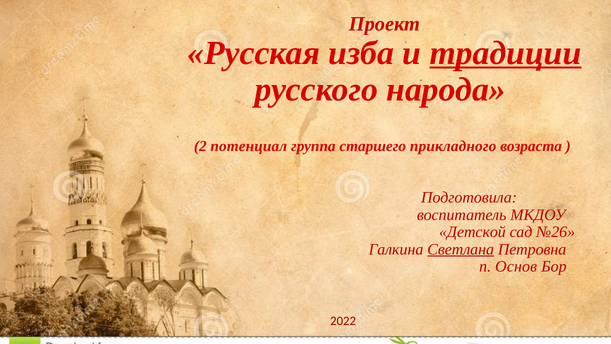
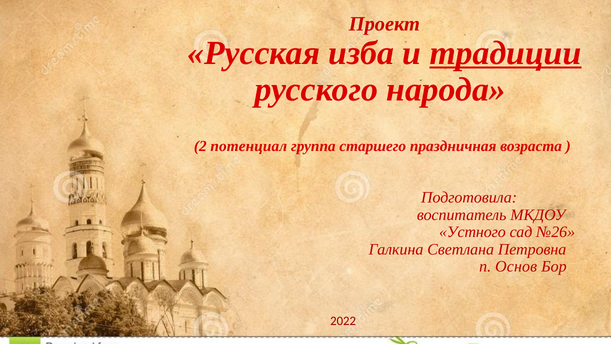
прикладного: прикладного -> праздничная
Детской: Детской -> Устного
Светлана underline: present -> none
